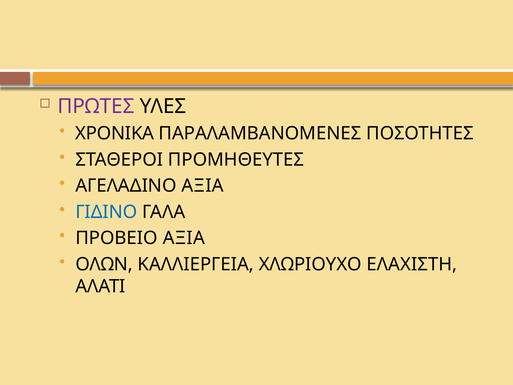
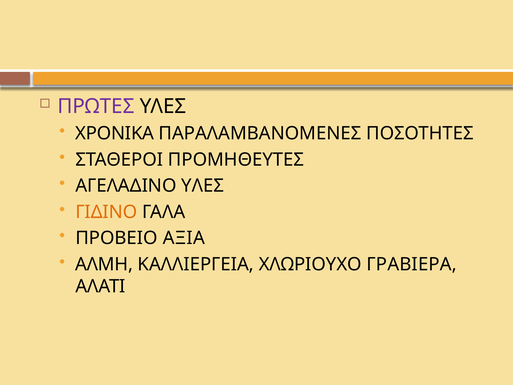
ΑΓΕΛΑΔΙΝΟ ΑΞΙΑ: ΑΞΙΑ -> ΥΛΕΣ
ΓΙΔΙΝΟ colour: blue -> orange
ΟΛΩΝ: ΟΛΩΝ -> ΑΛΜΗ
ΕΛΑΧΙΣΤΗ: ΕΛΑΧΙΣΤΗ -> ΓΡΑΒΙΕΡΑ
